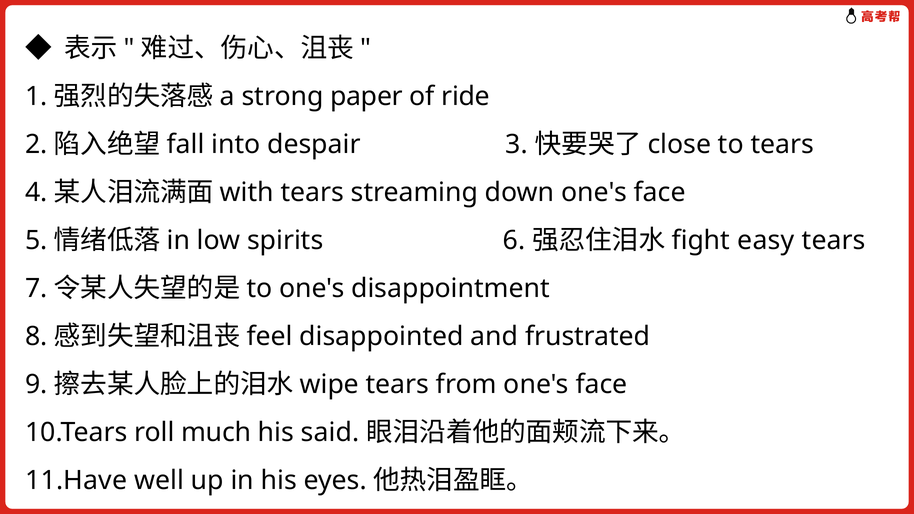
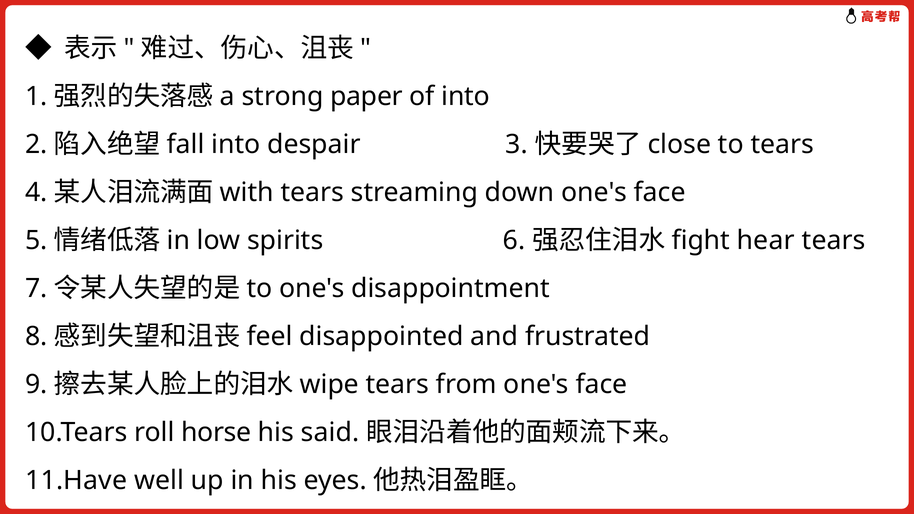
of ride: ride -> into
easy: easy -> hear
much: much -> horse
